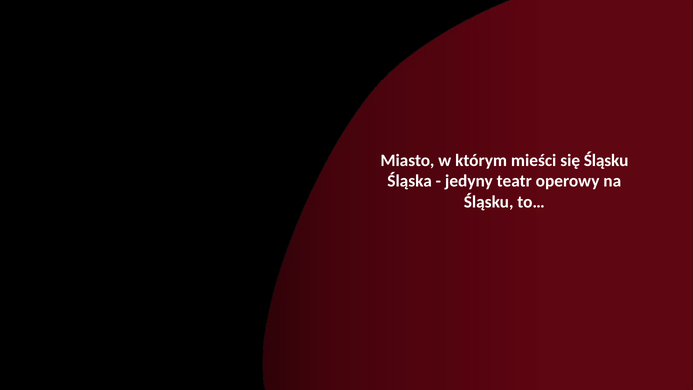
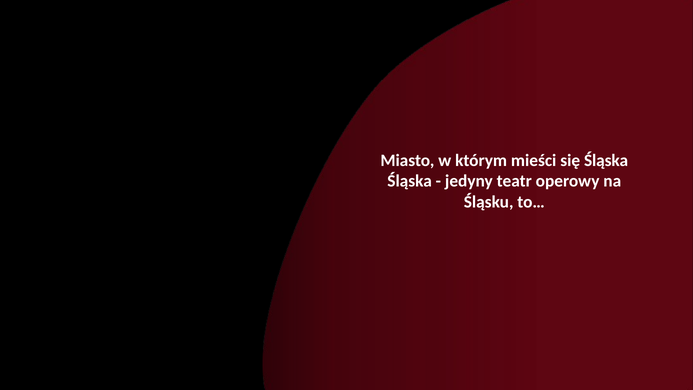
się Śląsku: Śląsku -> Śląska
